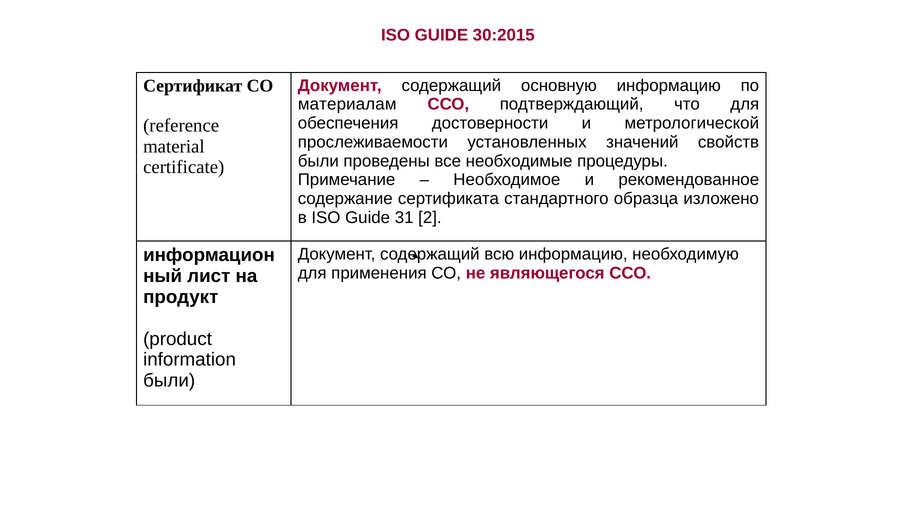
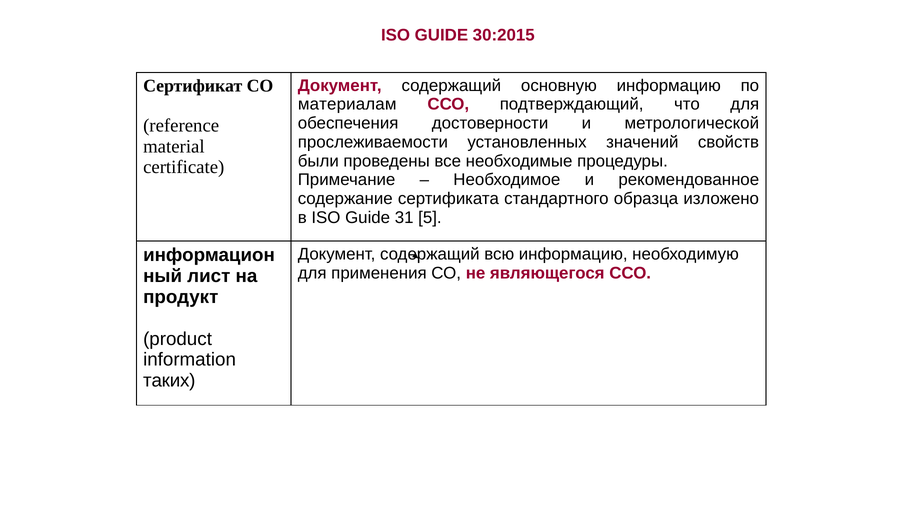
2: 2 -> 5
были at (169, 381): были -> таких
